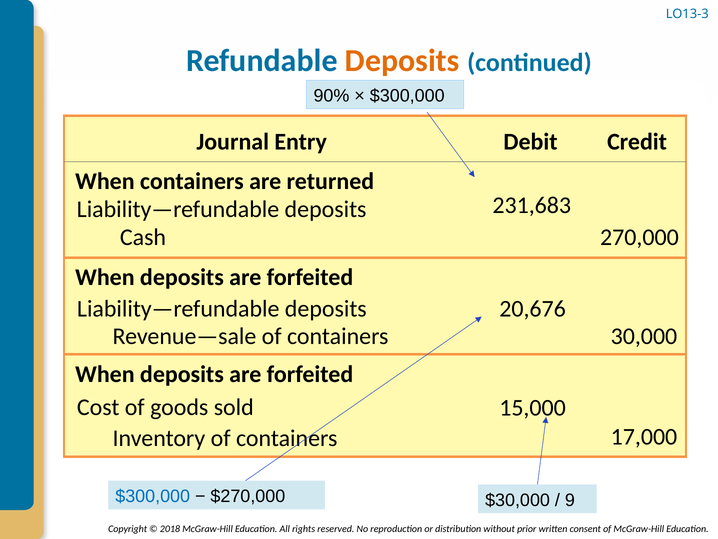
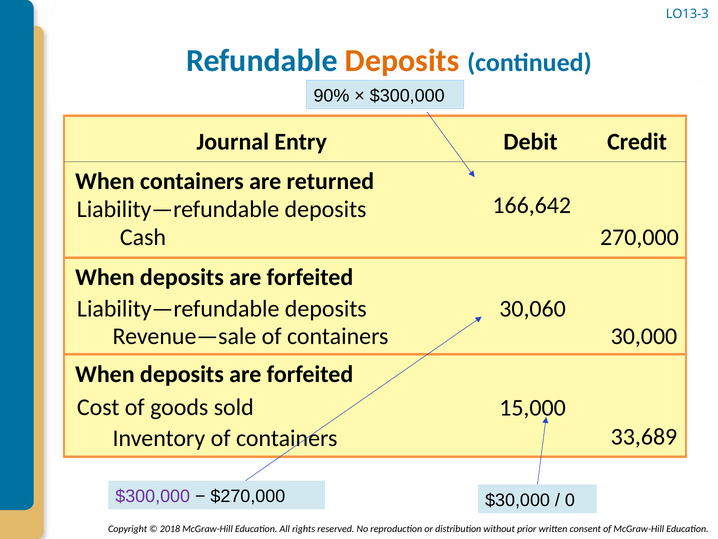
231,683: 231,683 -> 166,642
20,676: 20,676 -> 30,060
17,000: 17,000 -> 33,689
$300,000 at (153, 496) colour: blue -> purple
9: 9 -> 0
